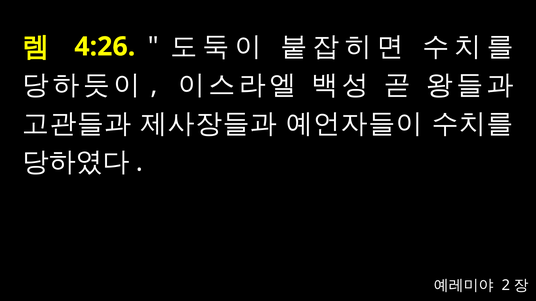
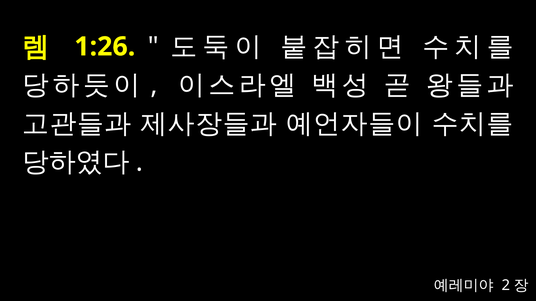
4:26: 4:26 -> 1:26
